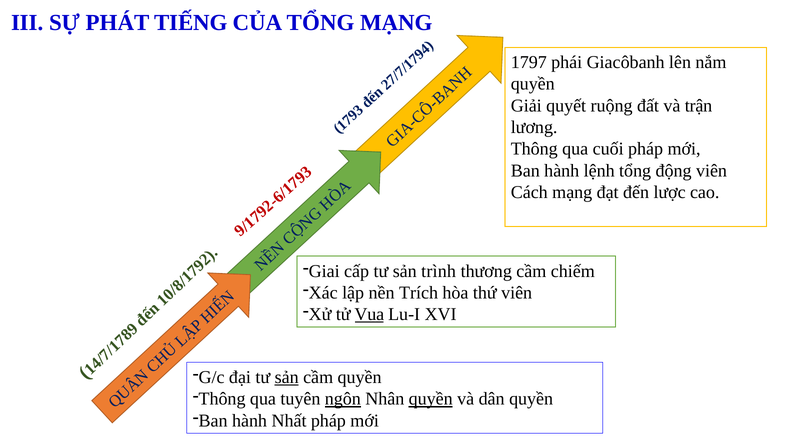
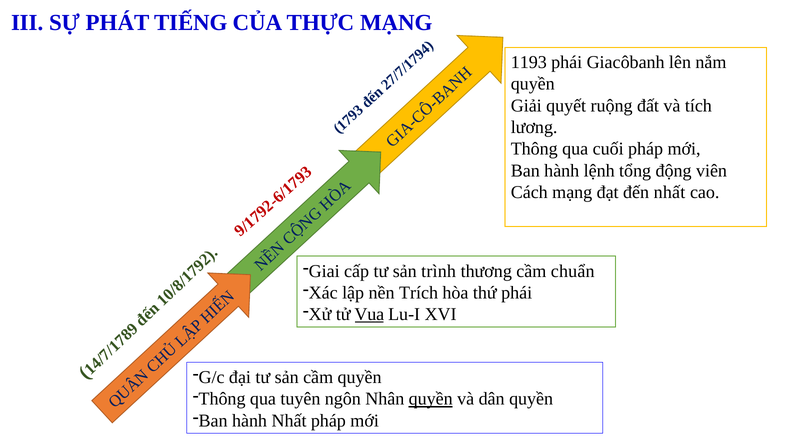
CỦA TỔNG: TỔNG -> THỰC
1797: 1797 -> 1193
trận: trận -> tích
đến lược: lược -> nhất
chiếm: chiếm -> chuẩn
thứ viên: viên -> phái
sản at (287, 377) underline: present -> none
ngôn underline: present -> none
